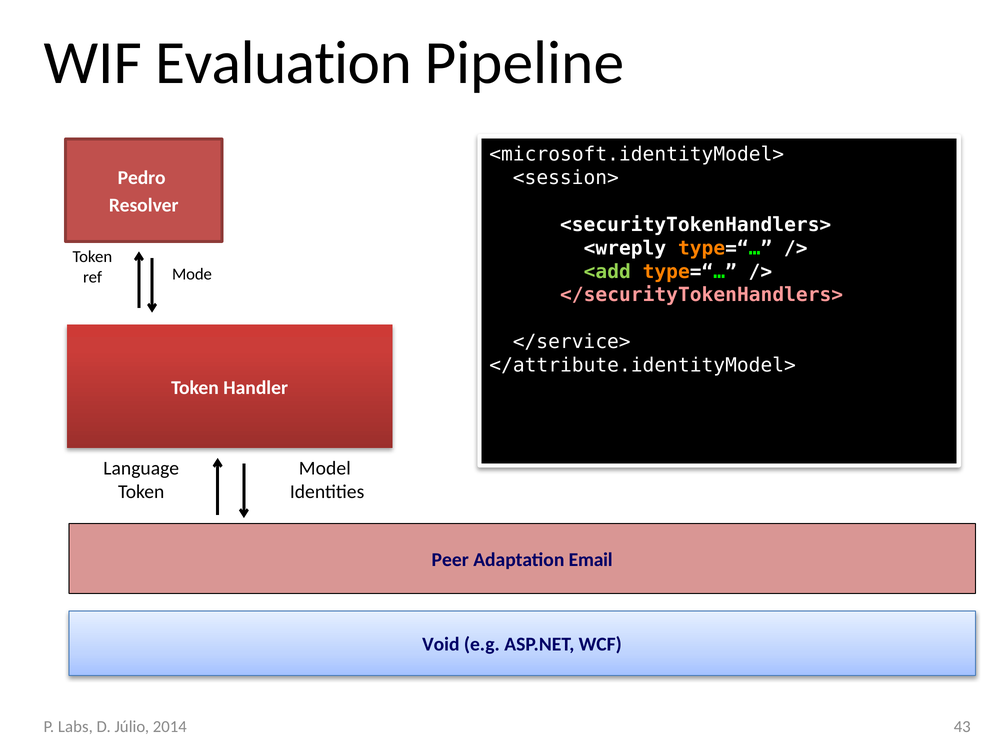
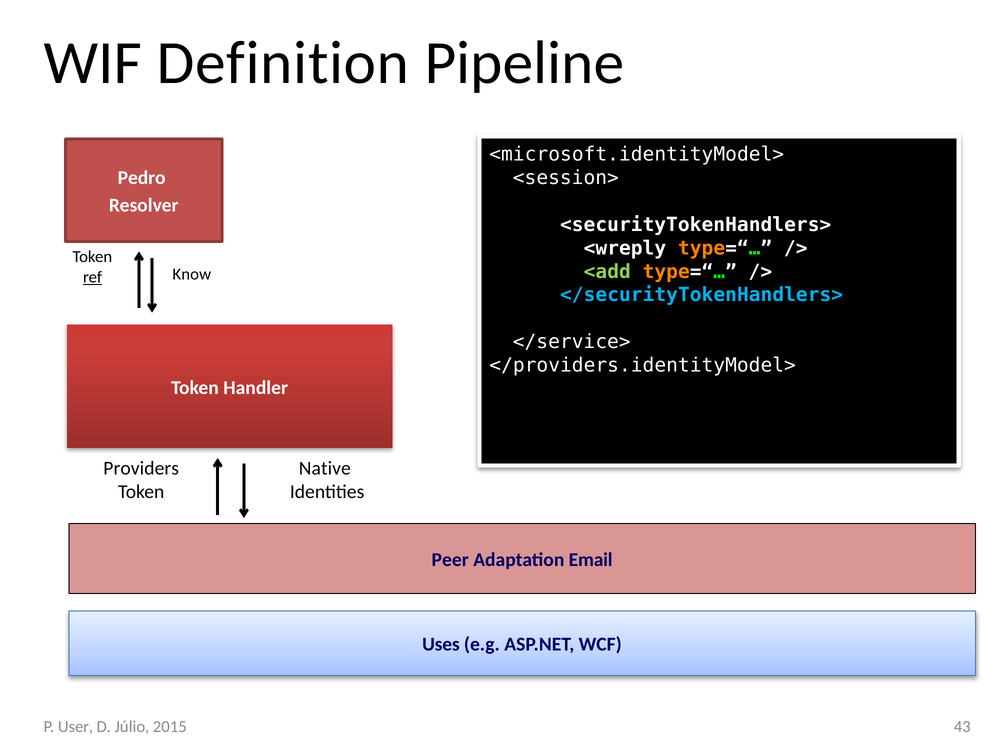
Evaluation: Evaluation -> Definition
Mode: Mode -> Know
ref underline: none -> present
</securityTokenHandlers> colour: pink -> light blue
</attribute.identityModel>: </attribute.identityModel> -> </providers.identityModel>
Language: Language -> Providers
Model: Model -> Native
Void: Void -> Uses
Labs: Labs -> User
2014: 2014 -> 2015
